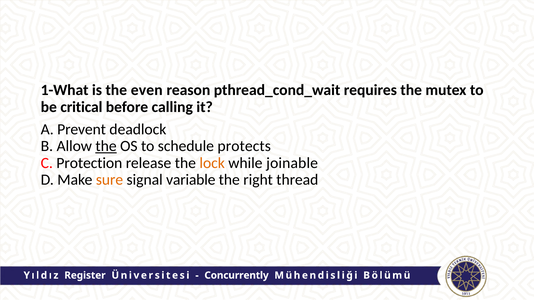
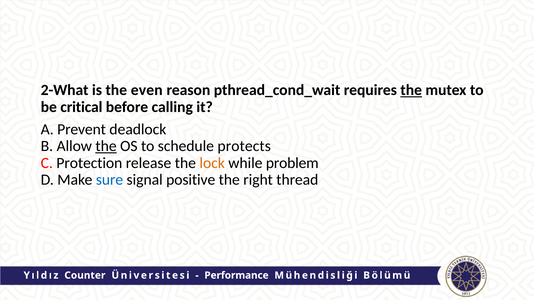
1-What: 1-What -> 2-What
the at (411, 90) underline: none -> present
joinable: joinable -> problem
sure colour: orange -> blue
variable: variable -> positive
Register: Register -> Counter
Concurrently: Concurrently -> Performance
